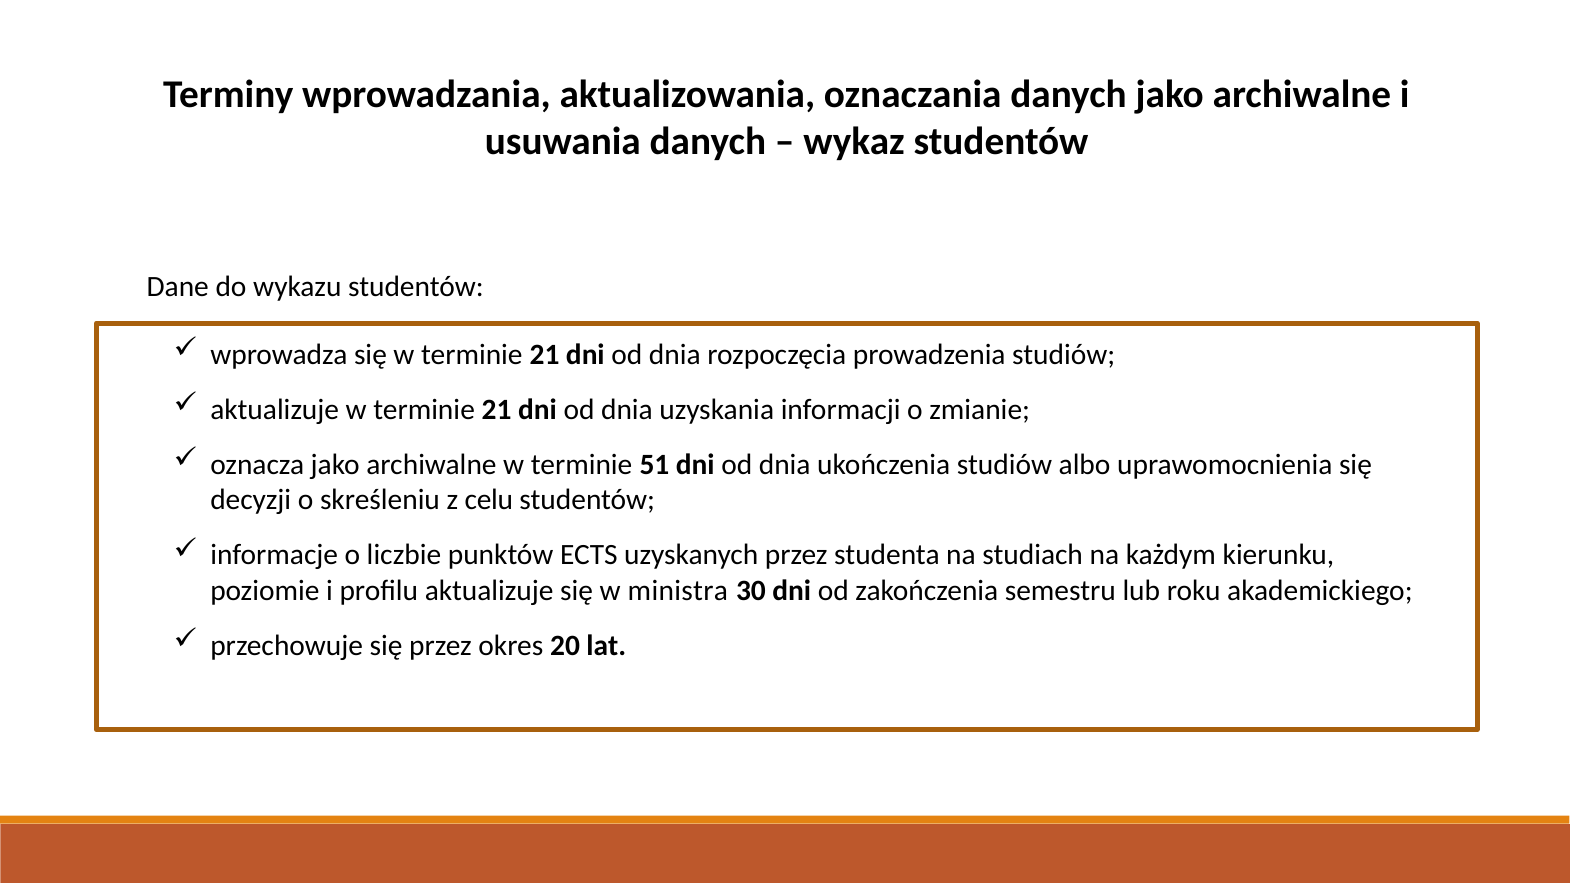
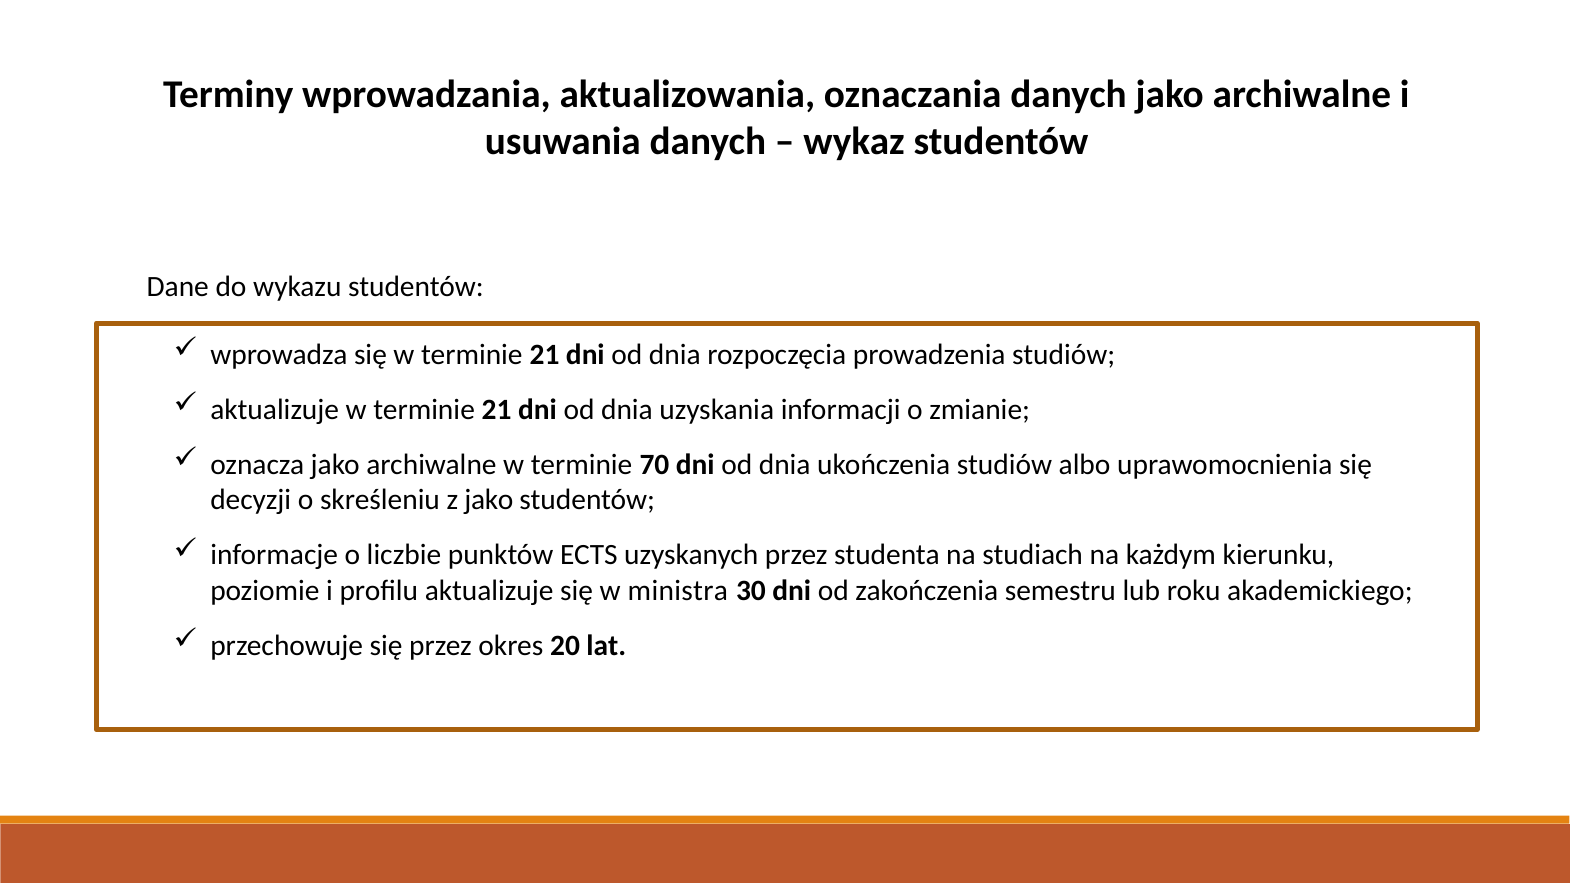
51: 51 -> 70
z celu: celu -> jako
